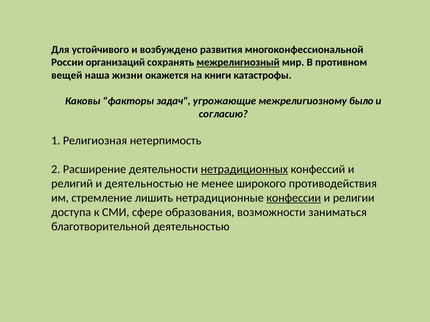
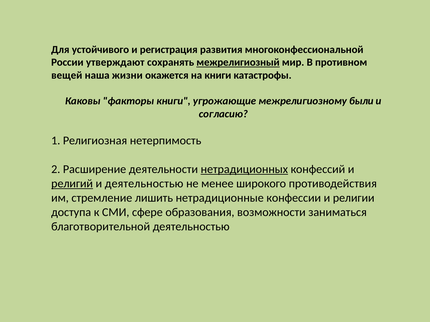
возбуждено: возбуждено -> регистрация
организаций: организаций -> утверждают
факторы задач: задач -> книги
было: было -> были
религий underline: none -> present
конфессии underline: present -> none
